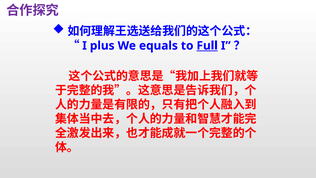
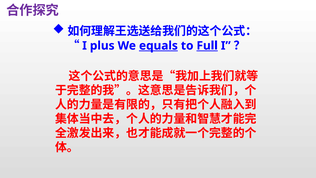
equals underline: none -> present
